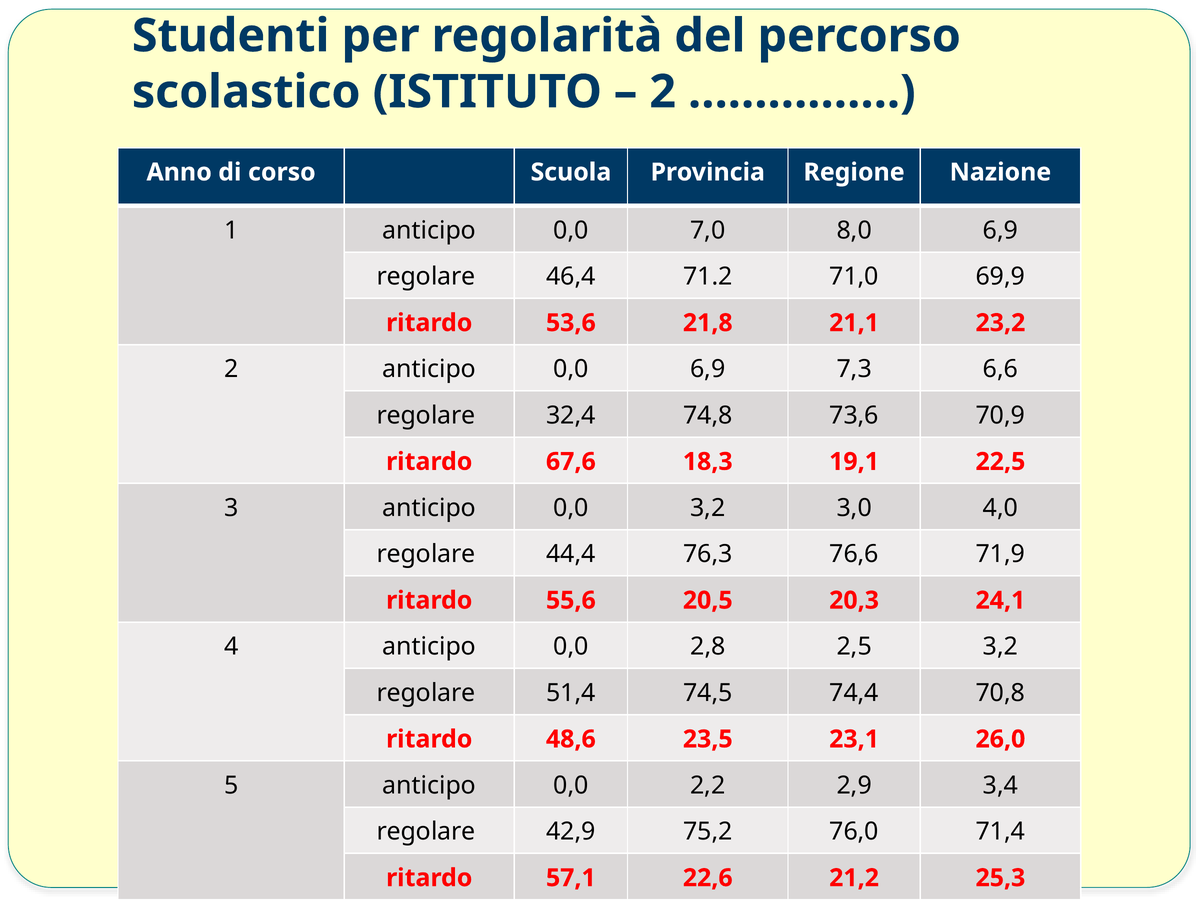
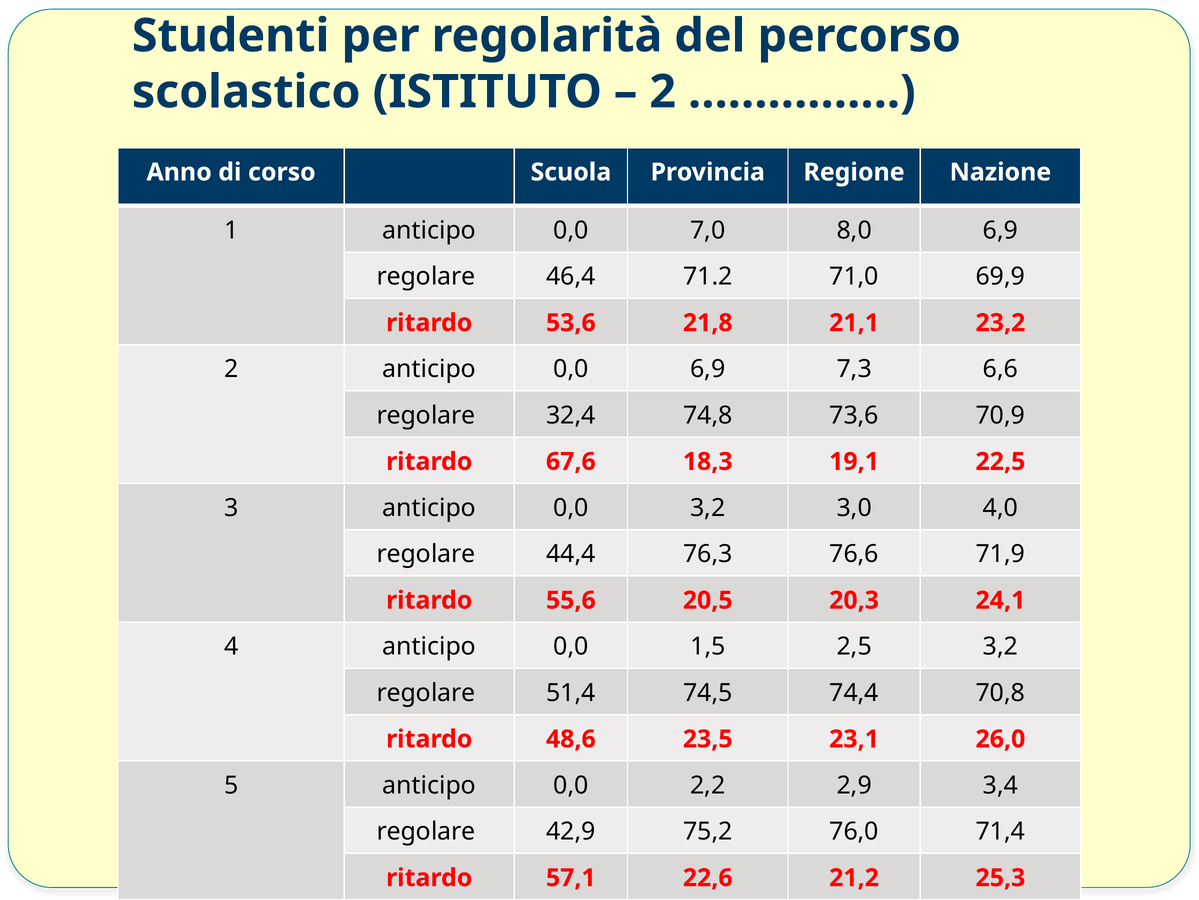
2,8: 2,8 -> 1,5
